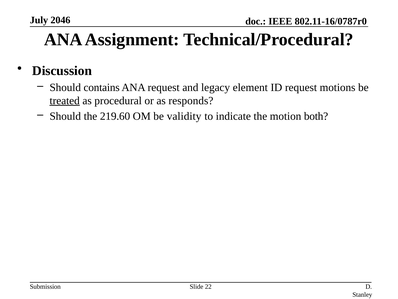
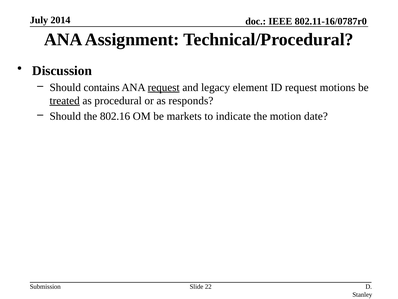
2046: 2046 -> 2014
request at (164, 87) underline: none -> present
219.60: 219.60 -> 802.16
validity: validity -> markets
both: both -> date
